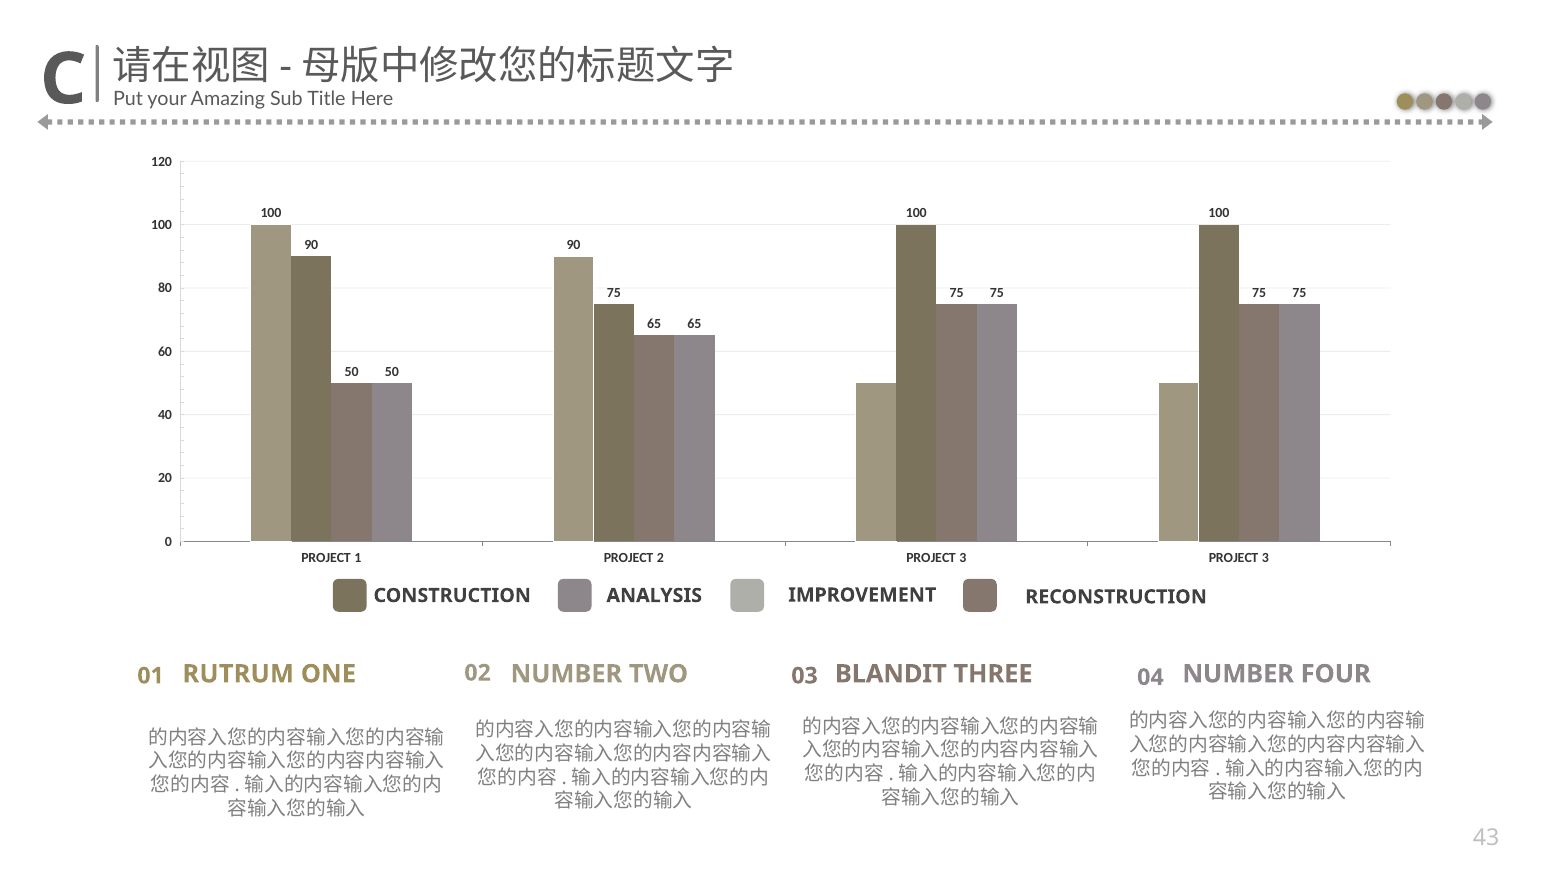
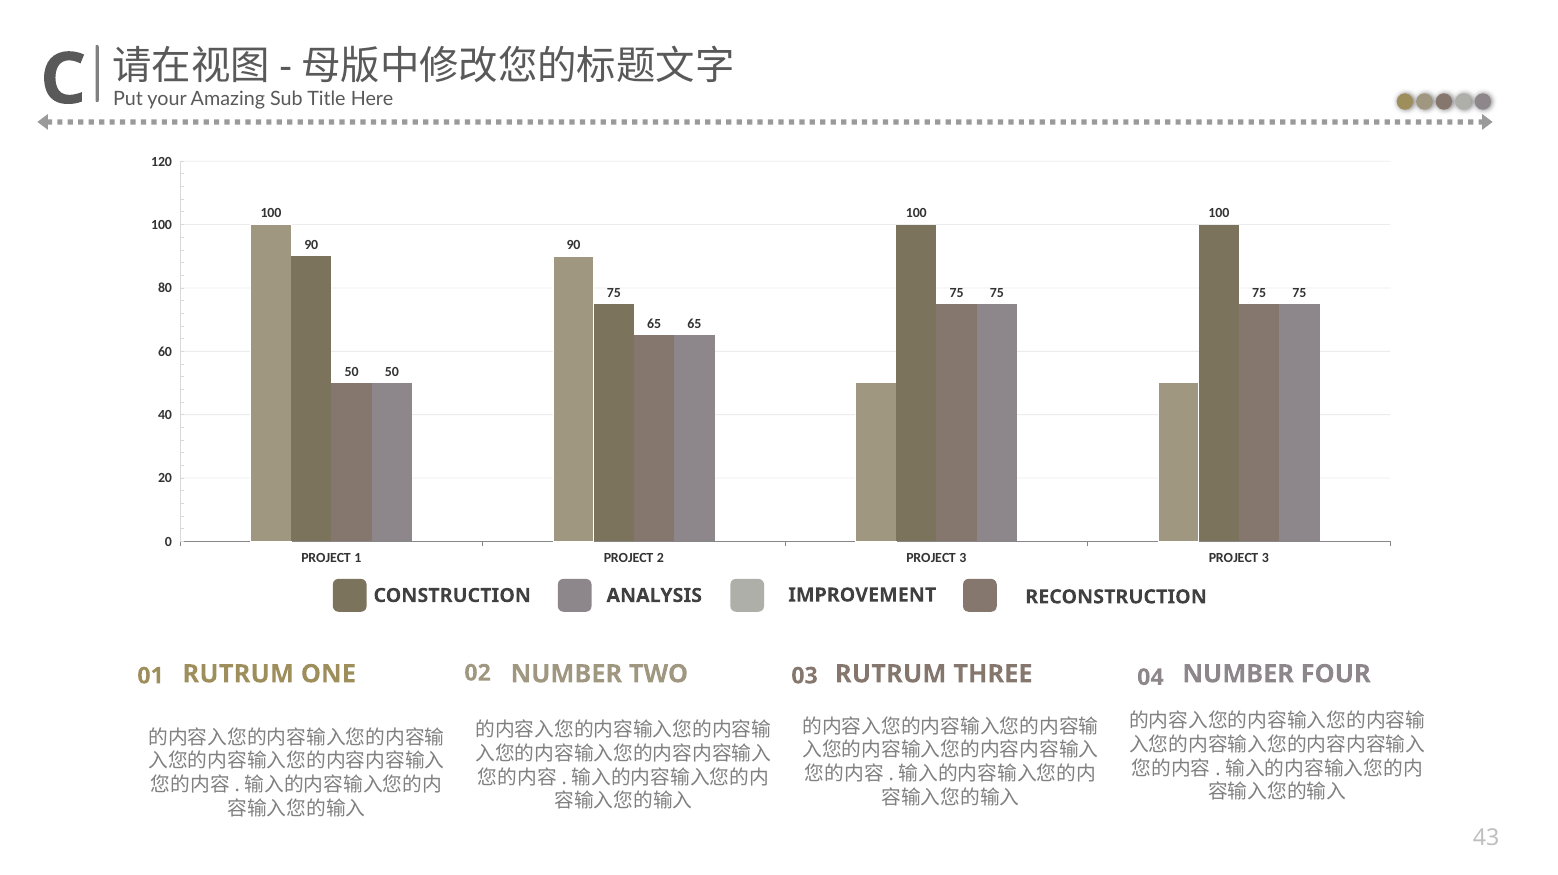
02 BLANDIT: BLANDIT -> RUTRUM
